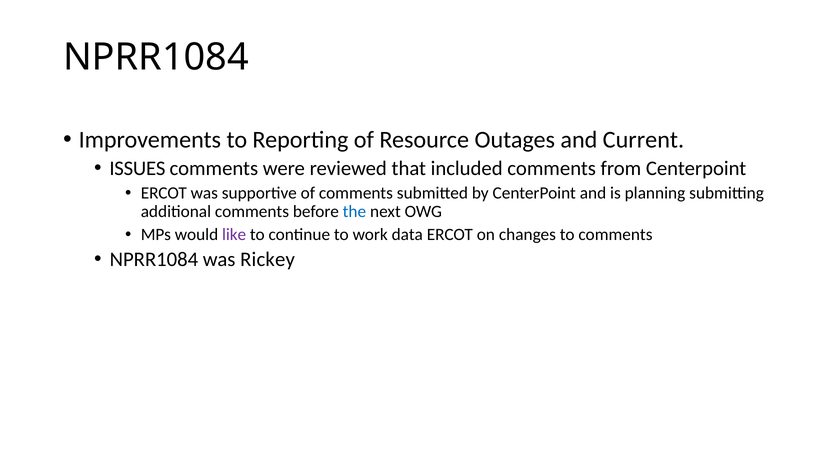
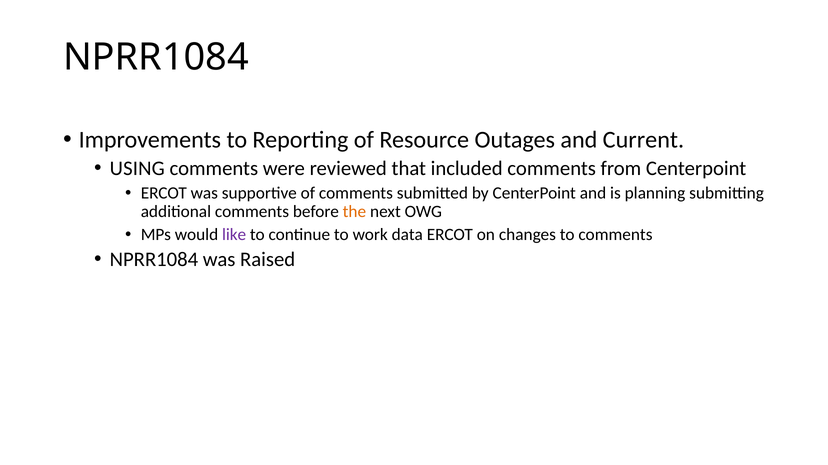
ISSUES: ISSUES -> USING
the colour: blue -> orange
Rickey: Rickey -> Raised
